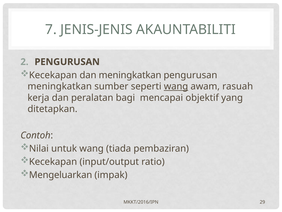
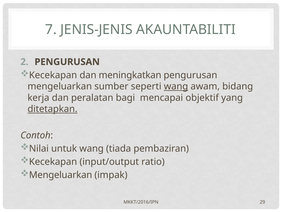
meningkatkan at (60, 86): meningkatkan -> mengeluarkan
rasuah: rasuah -> bidang
ditetapkan underline: none -> present
